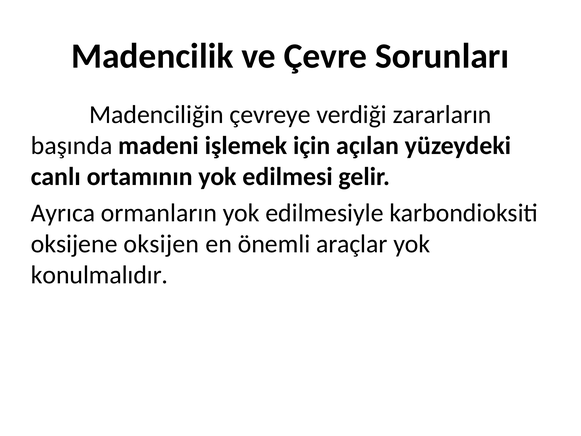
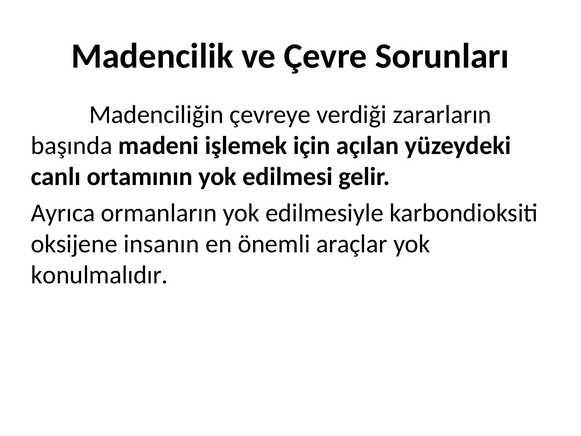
oksijen: oksijen -> insanın
